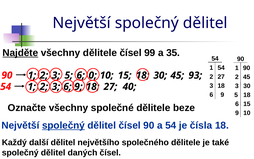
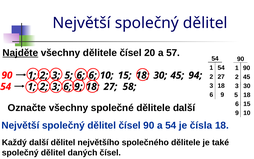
99: 99 -> 20
35: 35 -> 57
6 0: 0 -> 6
93: 93 -> 94
40: 40 -> 58
dělitele beze: beze -> další
společný at (63, 125) underline: present -> none
